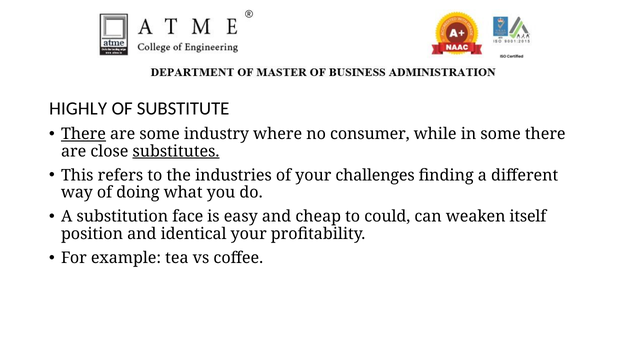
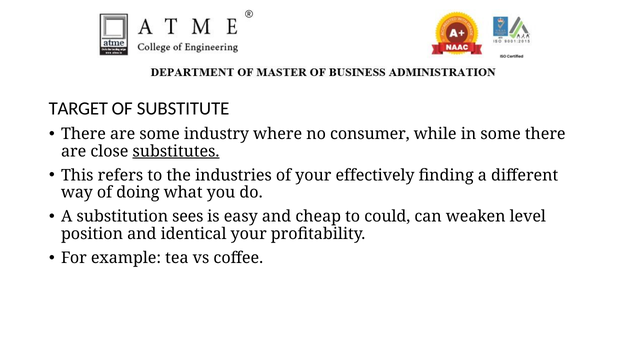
HIGHLY: HIGHLY -> TARGET
There at (83, 134) underline: present -> none
challenges: challenges -> effectively
face: face -> sees
itself: itself -> level
